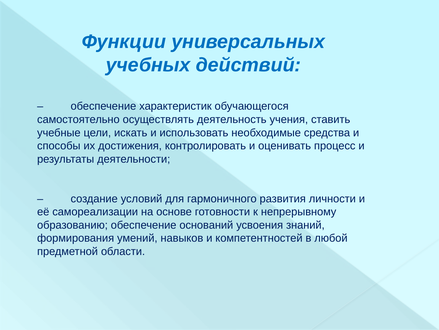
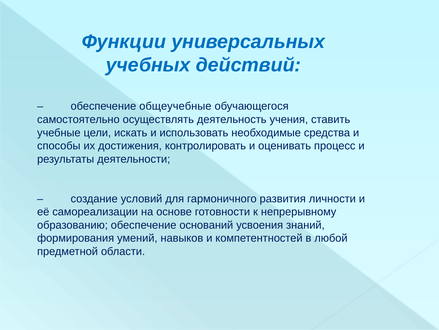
характеристик: характеристик -> общеучебные
